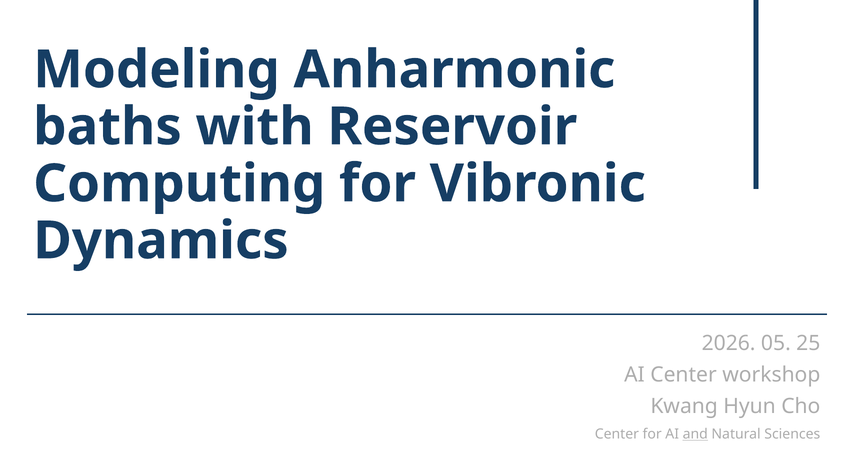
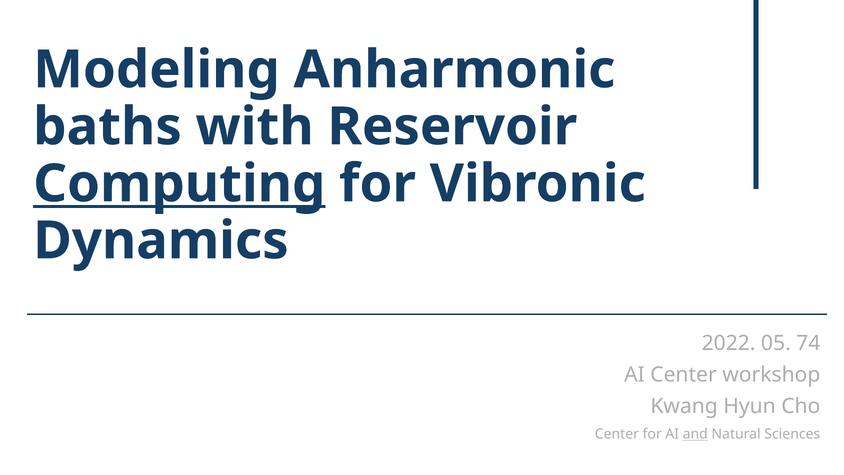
Computing underline: none -> present
2026: 2026 -> 2022
25: 25 -> 74
